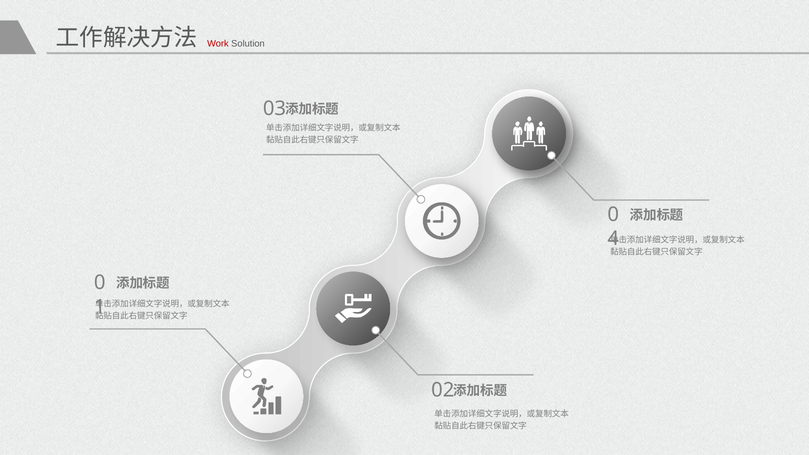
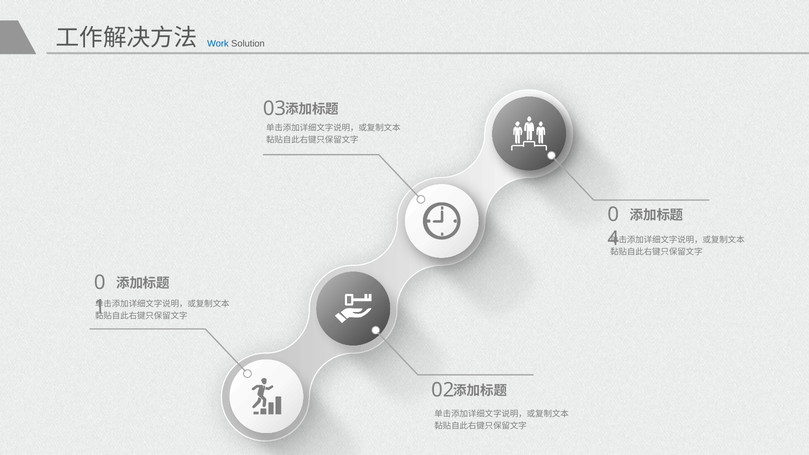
Work colour: red -> blue
